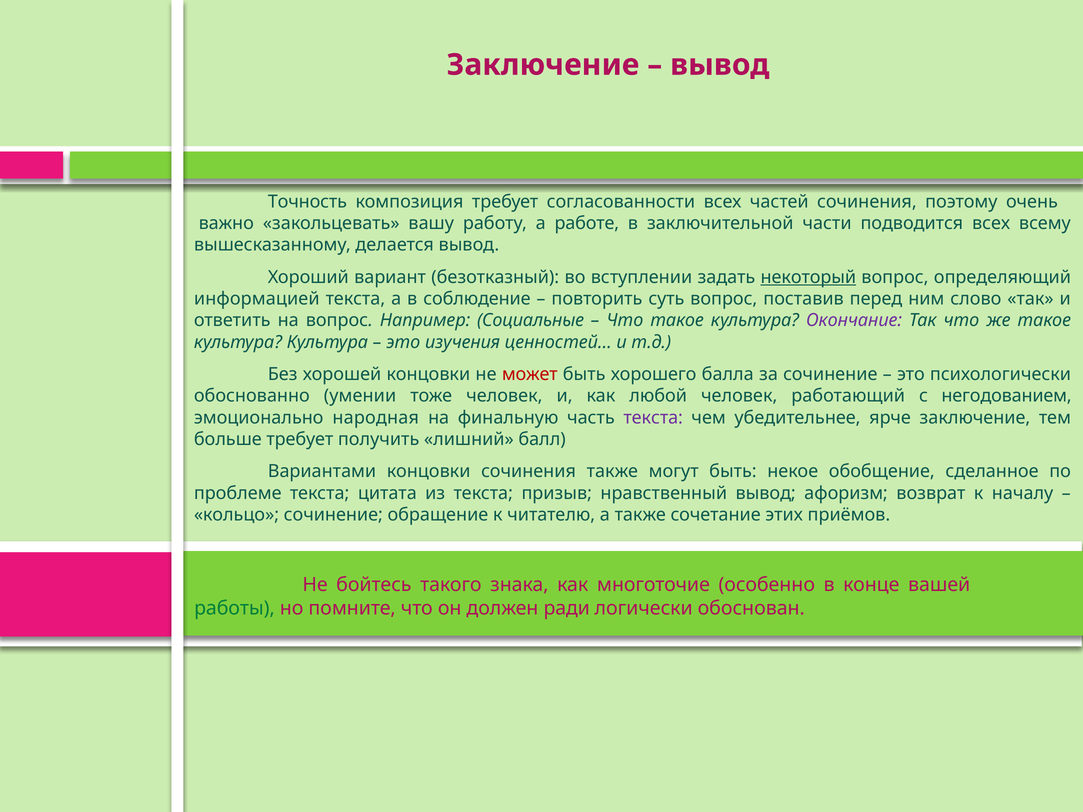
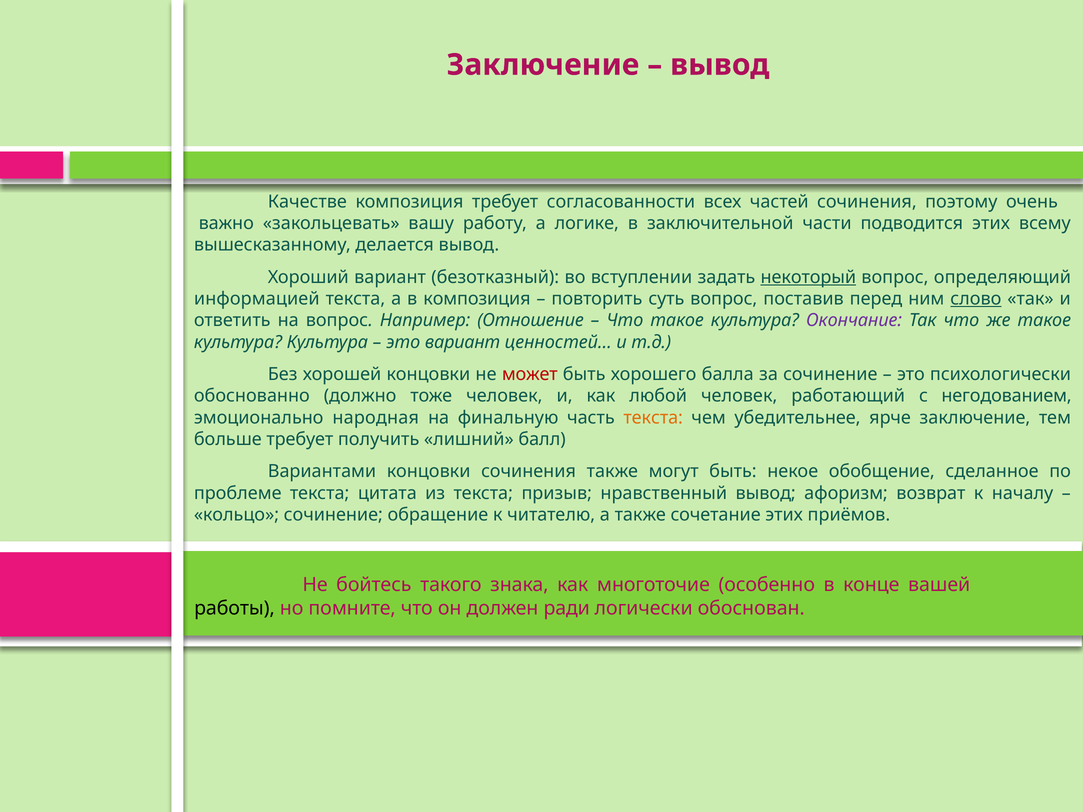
Точность: Точность -> Качестве
работе: работе -> логике
подводится всех: всех -> этих
в соблюдение: соблюдение -> композиция
слово underline: none -> present
Социальные: Социальные -> Отношение
это изучения: изучения -> вариант
умении: умении -> должно
текста at (653, 418) colour: purple -> orange
работы colour: green -> black
